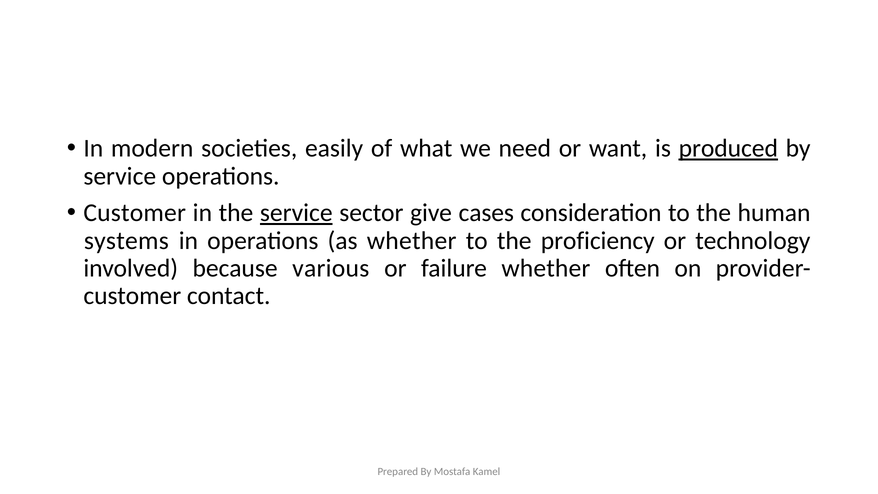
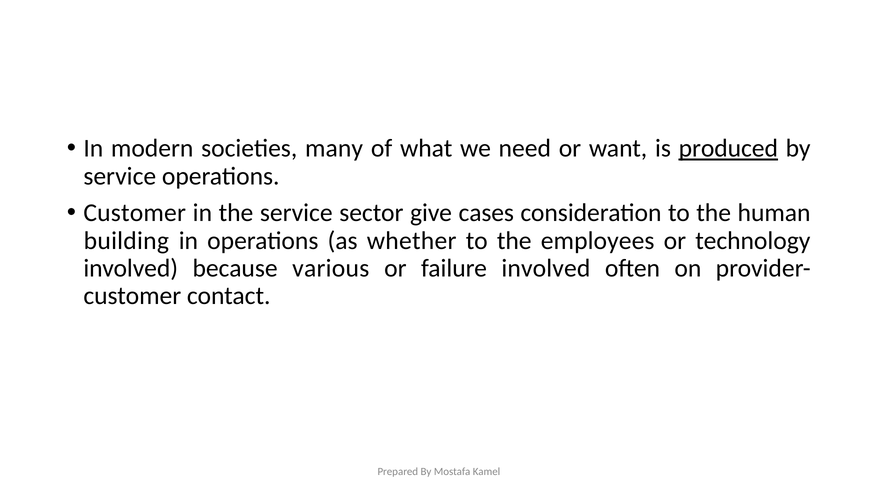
easily: easily -> many
service at (296, 213) underline: present -> none
systems: systems -> building
proficiency: proficiency -> employees
failure whether: whether -> involved
